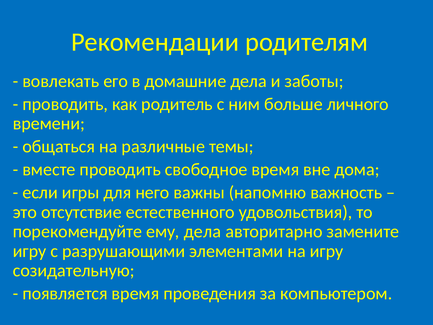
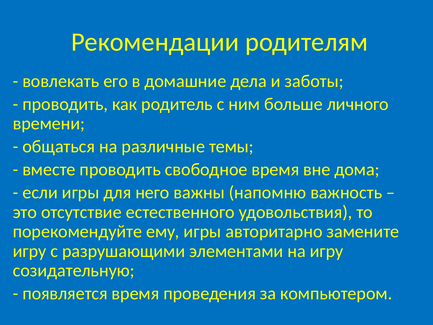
ему дела: дела -> игры
